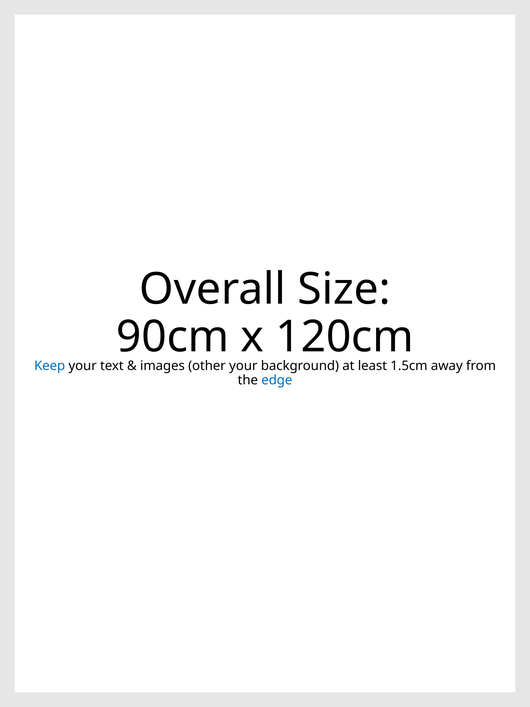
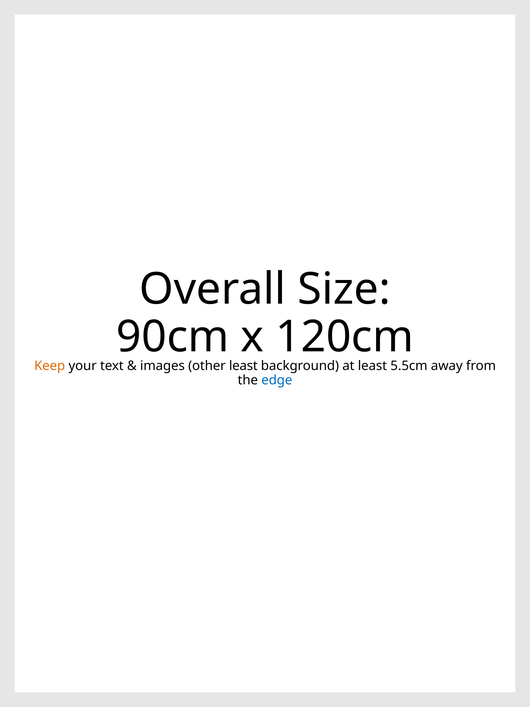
Keep colour: blue -> orange
your at (243, 366): your -> least
1.5cm: 1.5cm -> 5.5cm
